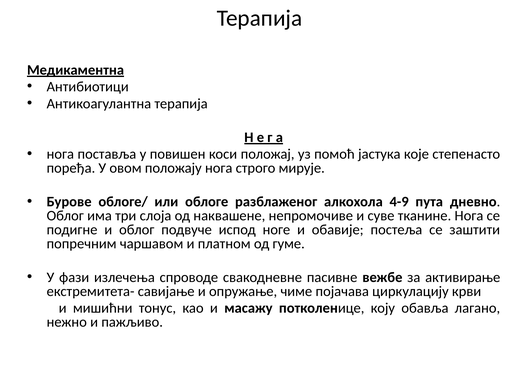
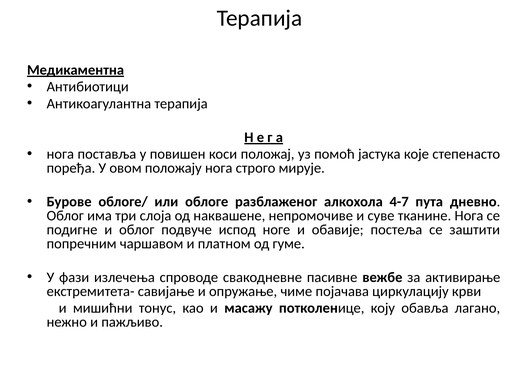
4-9: 4-9 -> 4-7
